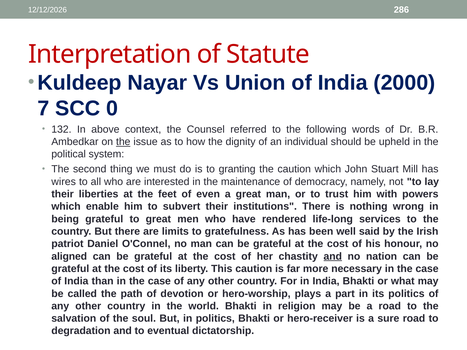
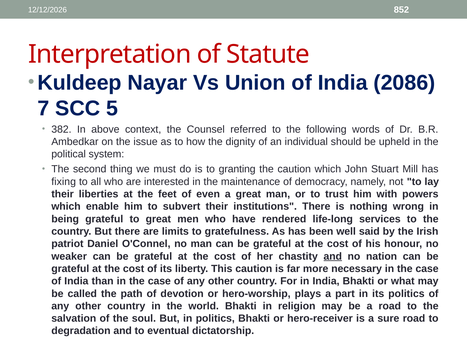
286: 286 -> 852
2000: 2000 -> 2086
0: 0 -> 5
132: 132 -> 382
the at (123, 142) underline: present -> none
wires: wires -> fixing
aligned: aligned -> weaker
